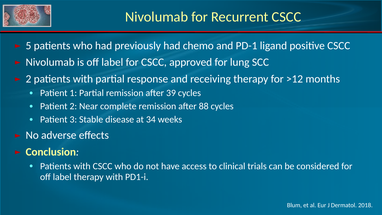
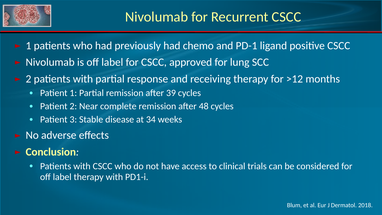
5 at (28, 46): 5 -> 1
88: 88 -> 48
